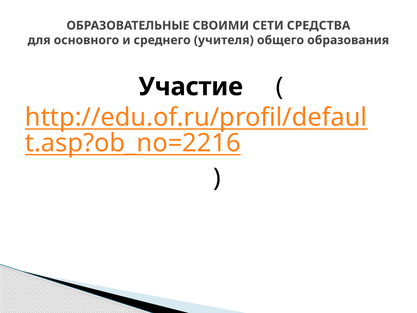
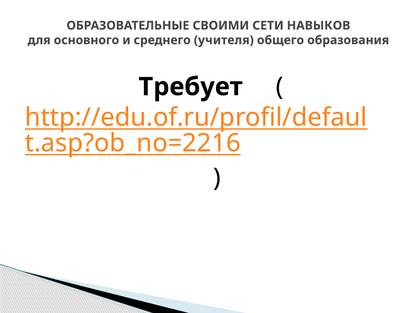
СРЕДСТВА: СРЕДСТВА -> НАВЫКОВ
Участие: Участие -> Требует
